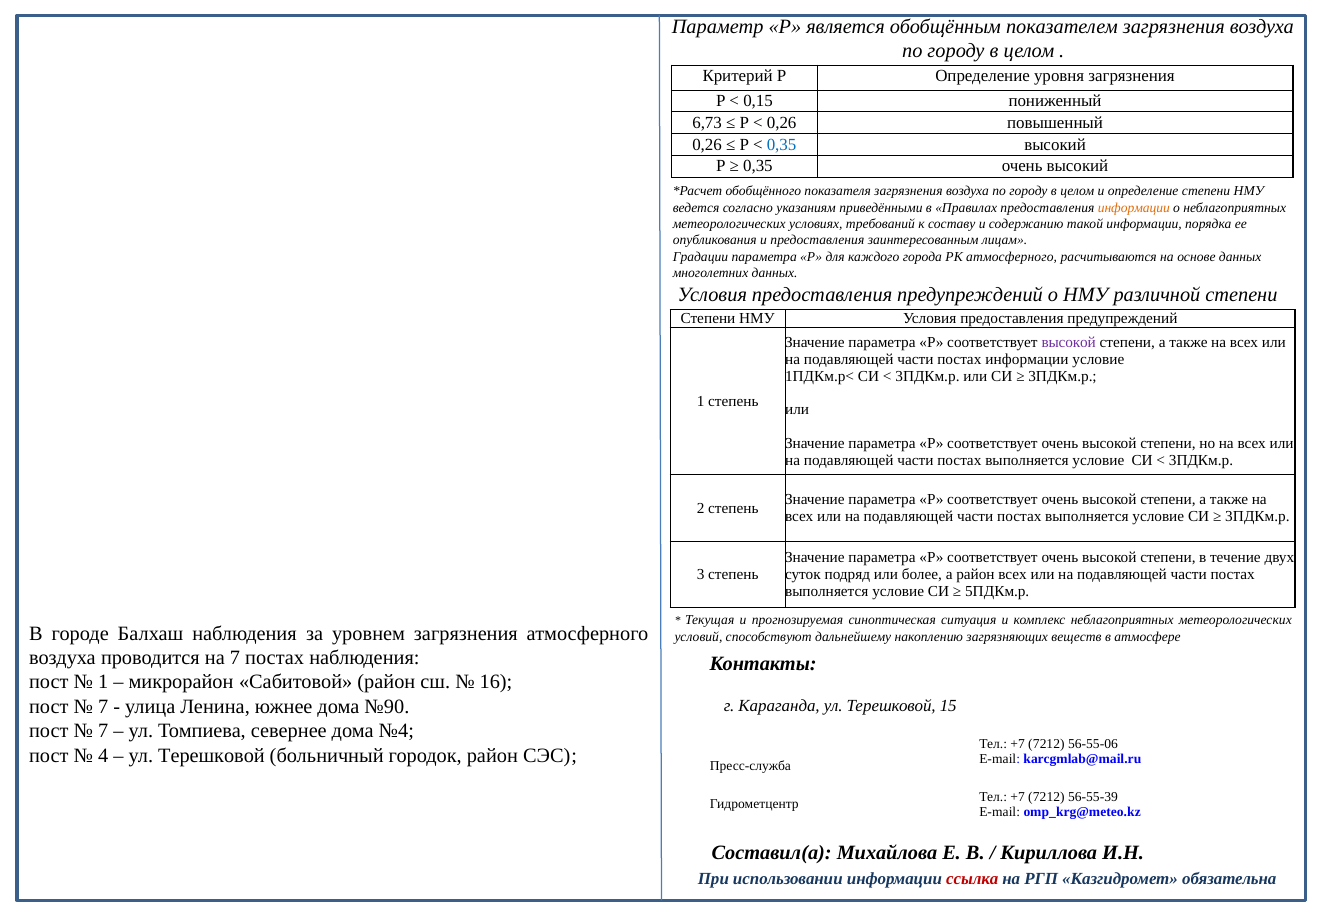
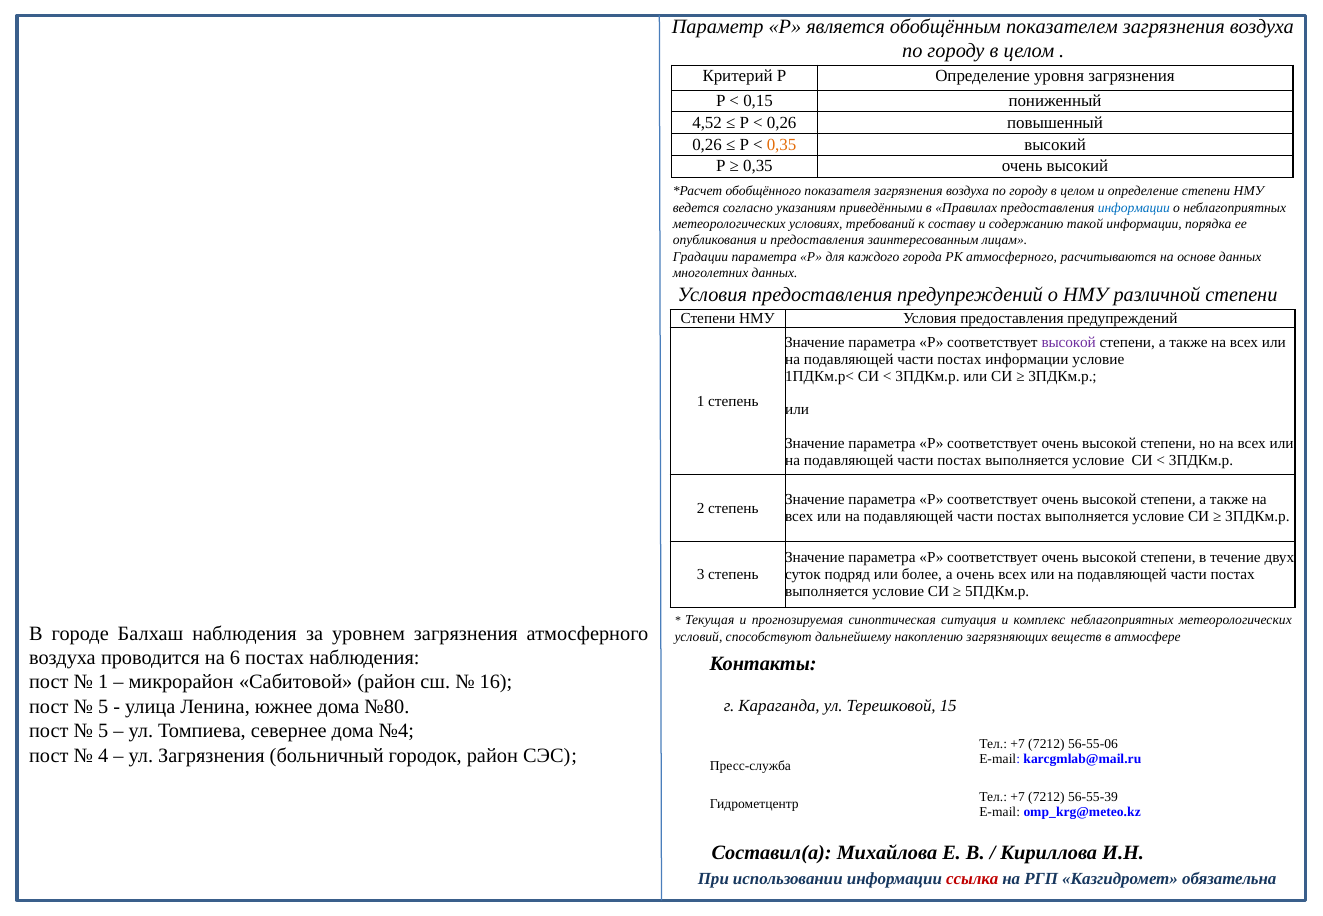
6,73: 6,73 -> 4,52
0,35 at (782, 144) colour: blue -> orange
информации at (1134, 208) colour: orange -> blue
а район: район -> очень
на 7: 7 -> 6
7 at (103, 707): 7 -> 5
№90: №90 -> №80
7 at (103, 731): 7 -> 5
Терешковой at (211, 755): Терешковой -> Загрязнения
